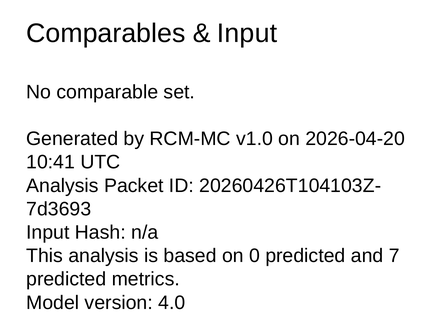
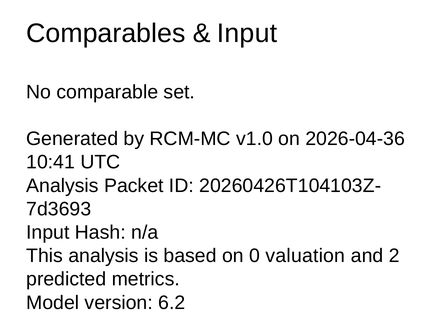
2026-04-20: 2026-04-20 -> 2026-04-36
0 predicted: predicted -> valuation
7: 7 -> 2
4.0: 4.0 -> 6.2
